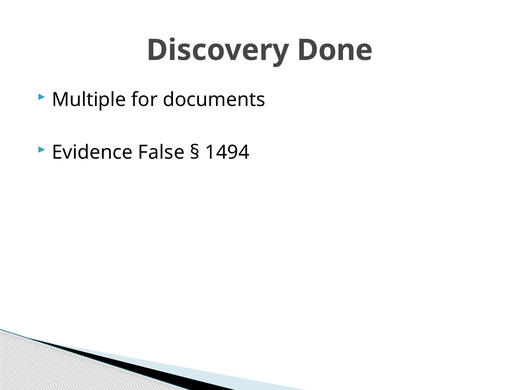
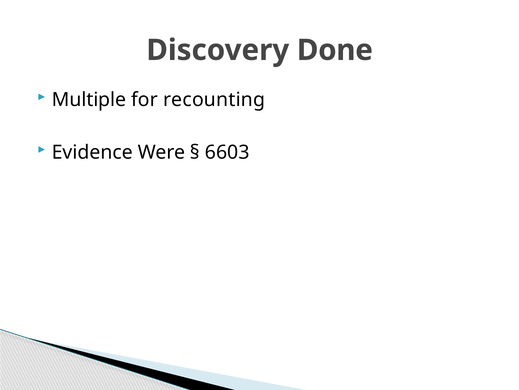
documents: documents -> recounting
False: False -> Were
1494: 1494 -> 6603
